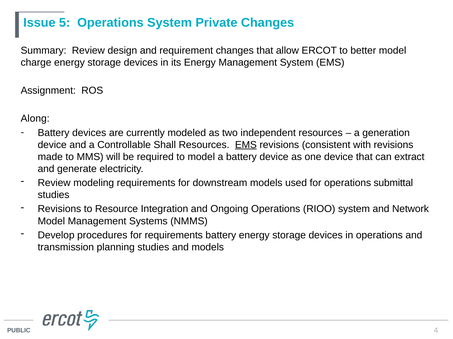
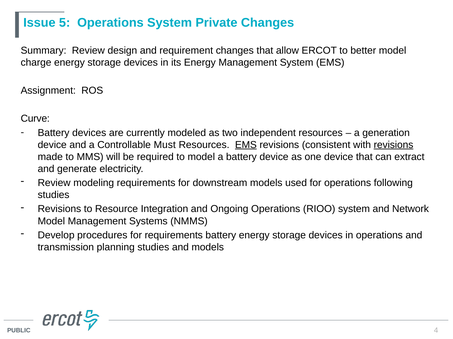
Along: Along -> Curve
Shall: Shall -> Must
revisions at (394, 145) underline: none -> present
submittal: submittal -> following
